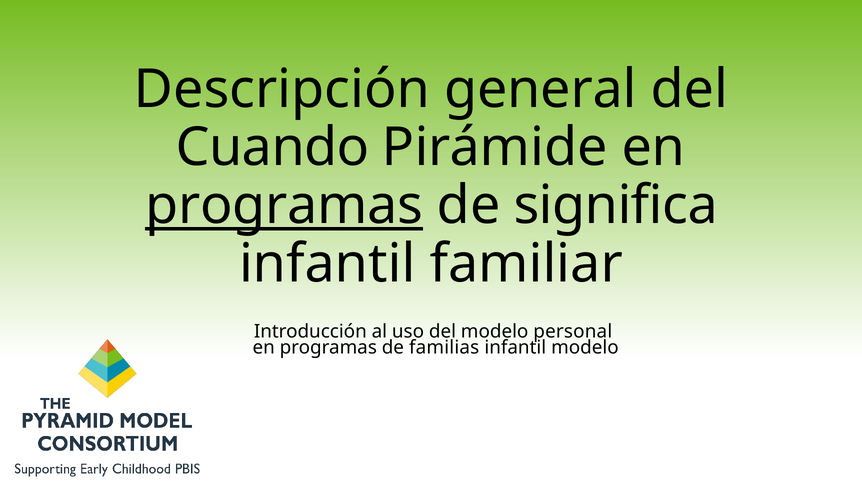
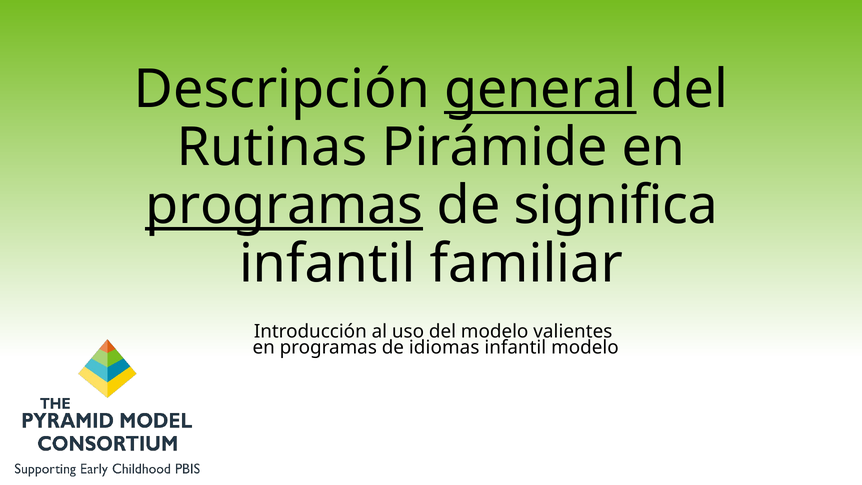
general underline: none -> present
Cuando: Cuando -> Rutinas
personal: personal -> valientes
familias: familias -> idiomas
